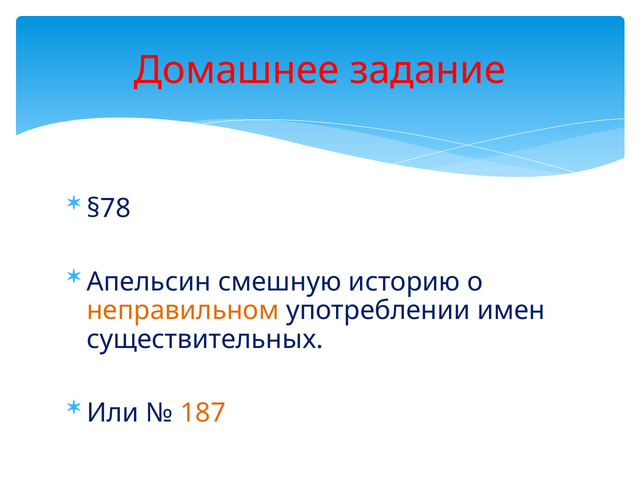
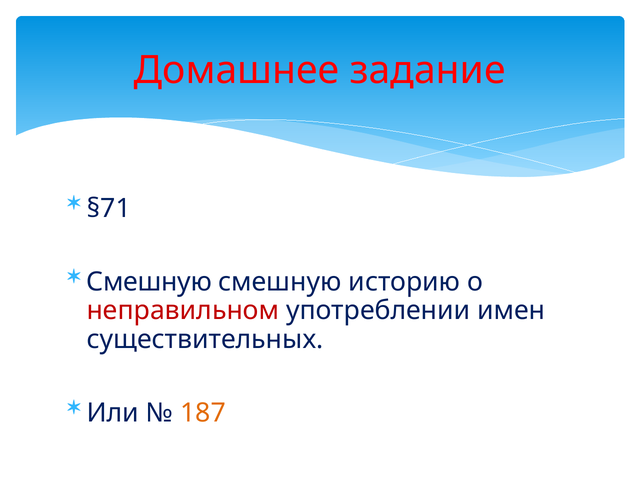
§78: §78 -> §71
Апельсин at (149, 282): Апельсин -> Смешную
неправильном colour: orange -> red
